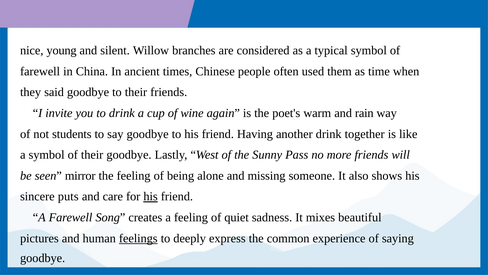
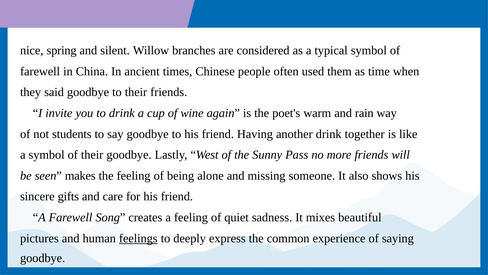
young: young -> spring
mirror: mirror -> makes
puts: puts -> gifts
his at (151, 196) underline: present -> none
